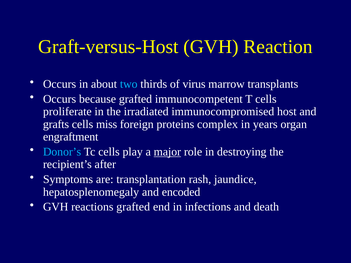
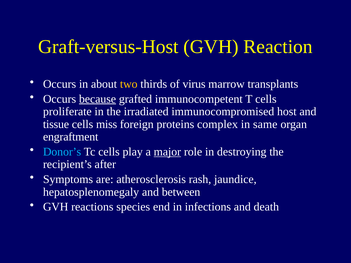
two colour: light blue -> yellow
because underline: none -> present
grafts: grafts -> tissue
years: years -> same
transplantation: transplantation -> atherosclerosis
encoded: encoded -> between
reactions grafted: grafted -> species
